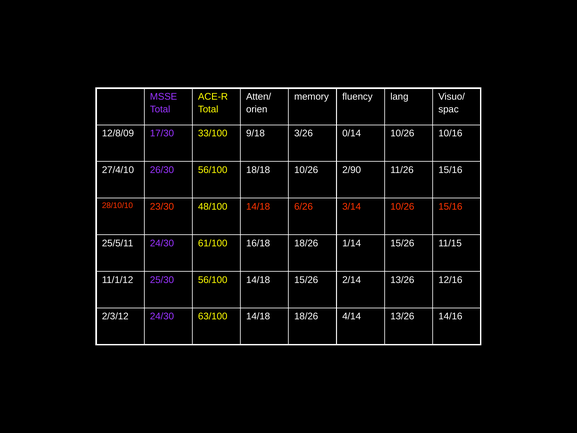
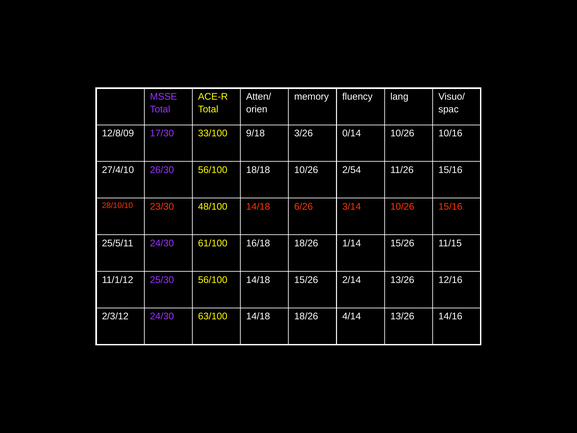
2/90: 2/90 -> 2/54
